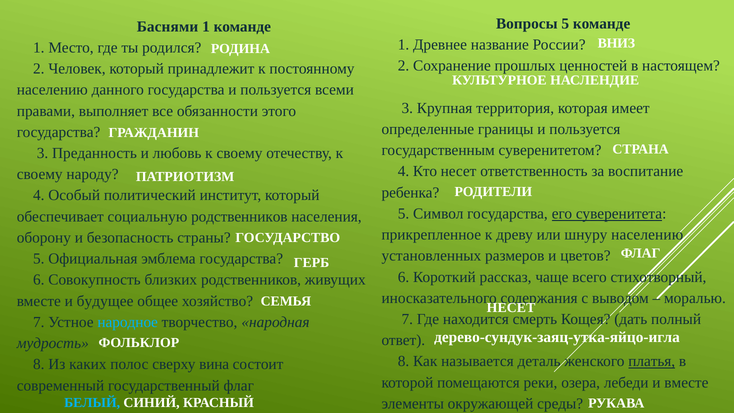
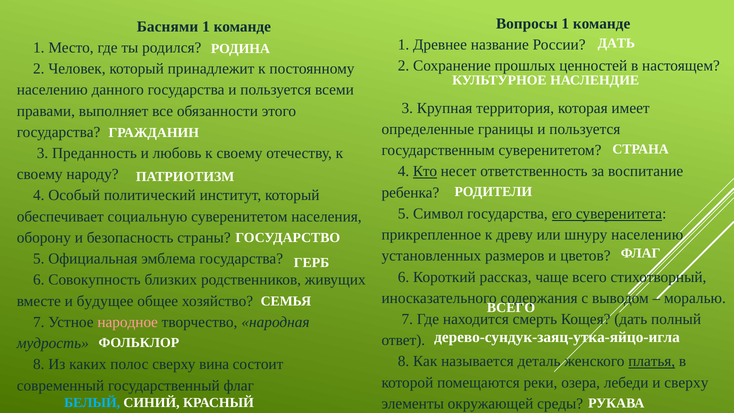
Вопросы 5: 5 -> 1
ВНИЗ at (616, 43): ВНИЗ -> ДАТЬ
Кто underline: none -> present
социальную родственников: родственников -> суверенитетом
НЕСЕТ at (511, 307): НЕСЕТ -> ВСЕГО
народное colour: light blue -> pink
и вместе: вместе -> сверху
